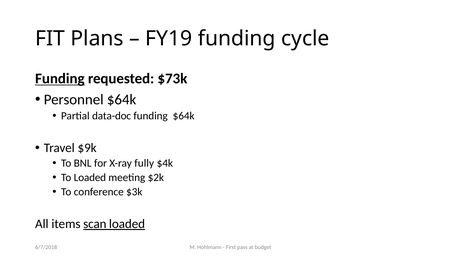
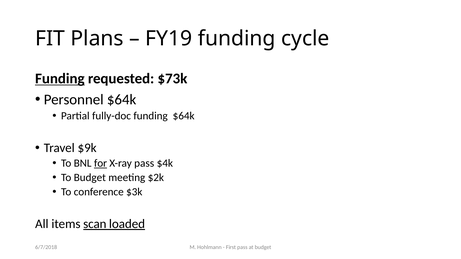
data-doc: data-doc -> fully-doc
for underline: none -> present
X-ray fully: fully -> pass
To Loaded: Loaded -> Budget
